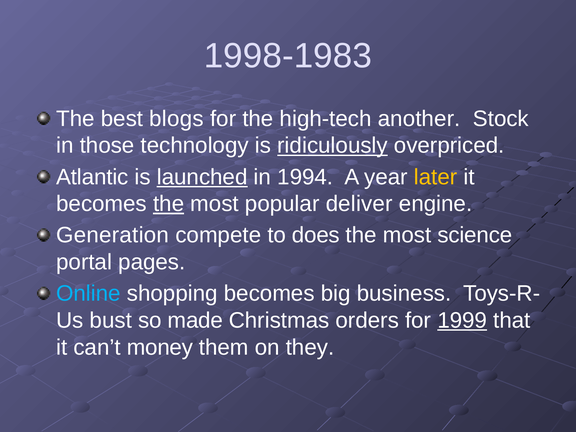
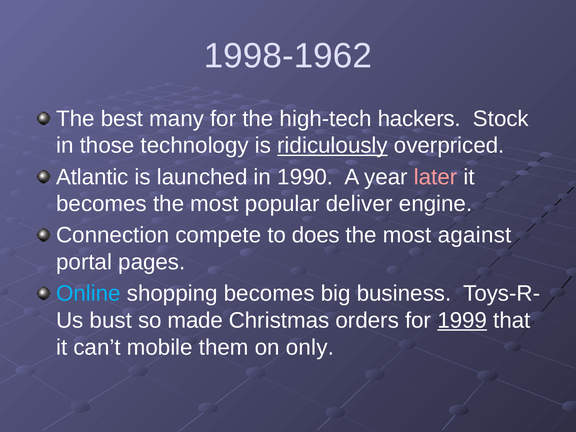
1998-1983: 1998-1983 -> 1998-1962
blogs: blogs -> many
another: another -> hackers
launched underline: present -> none
1994: 1994 -> 1990
later colour: yellow -> pink
the at (169, 204) underline: present -> none
Generation: Generation -> Connection
science: science -> against
money: money -> mobile
they: they -> only
